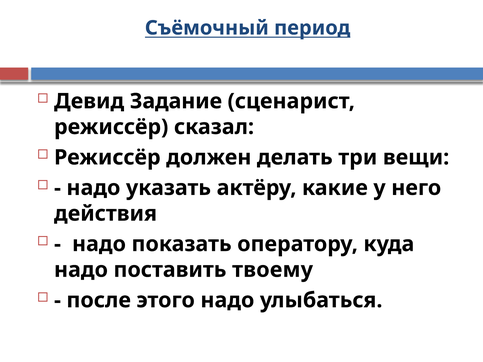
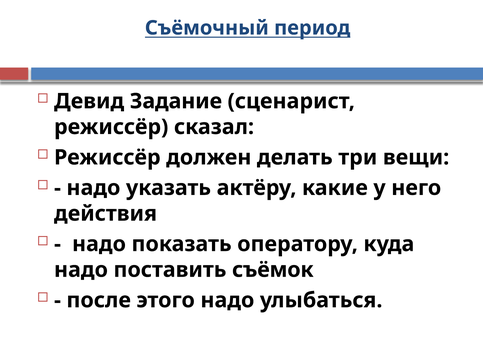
твоему: твоему -> съёмок
